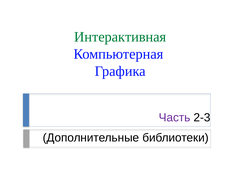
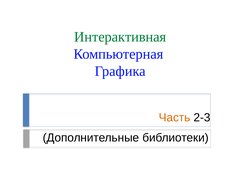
Часть colour: purple -> orange
